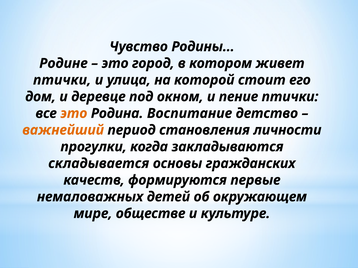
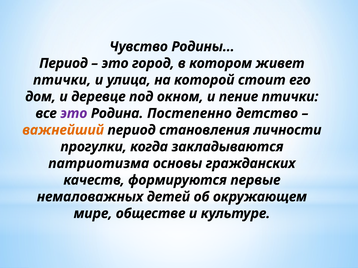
Родине at (63, 63): Родине -> Период
это at (74, 114) colour: orange -> purple
Воспитание: Воспитание -> Постепенно
складывается: складывается -> патриотизма
